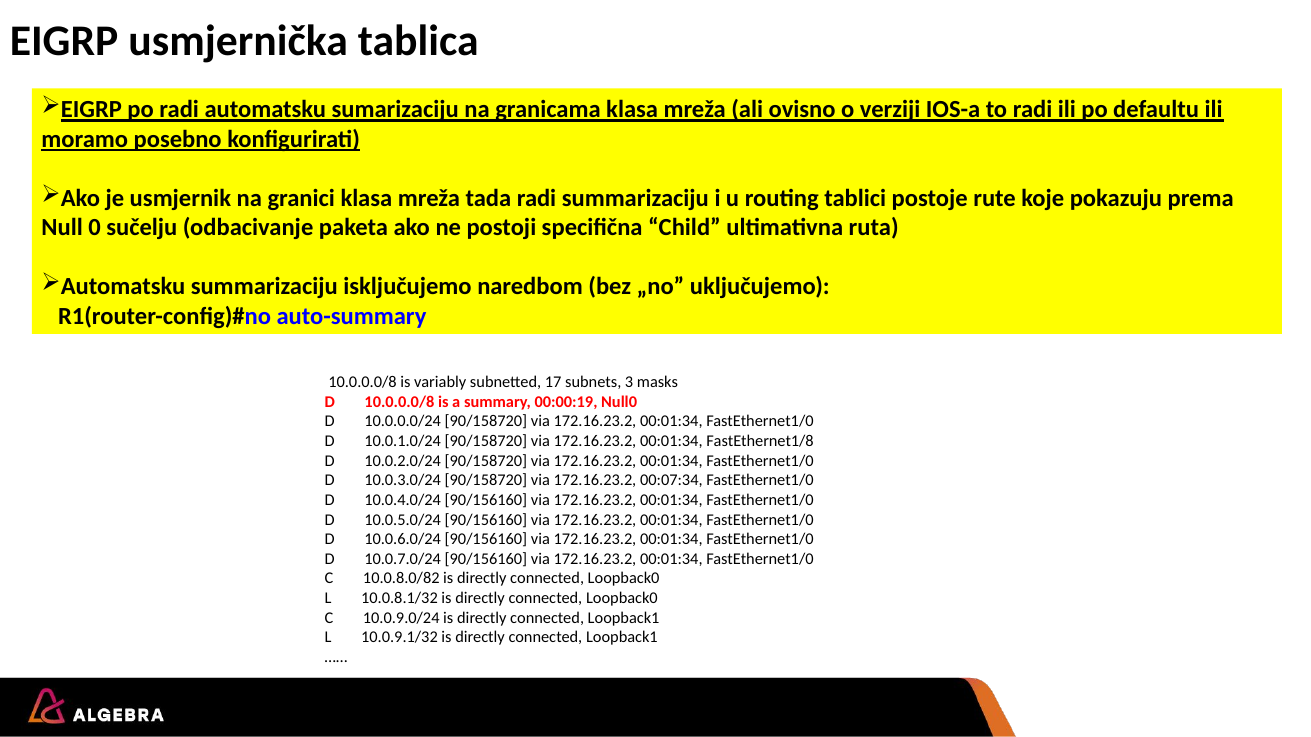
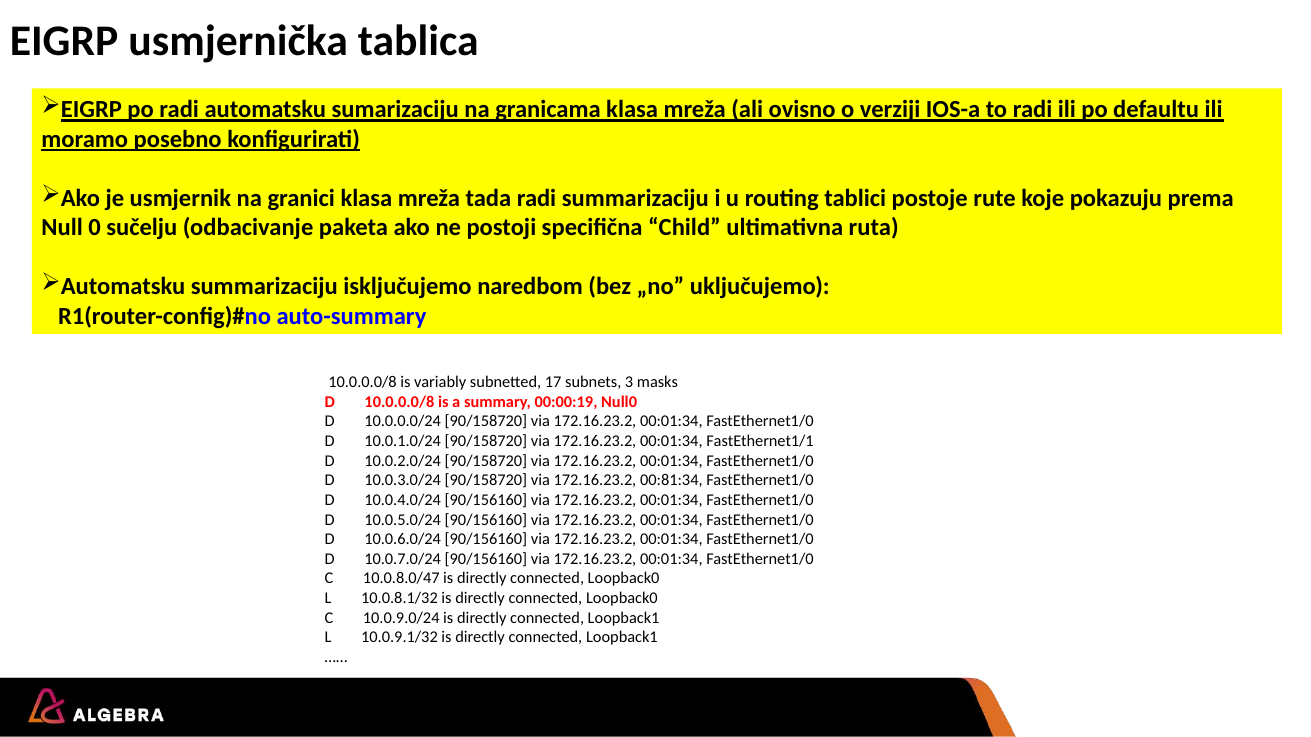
FastEthernet1/8: FastEthernet1/8 -> FastEthernet1/1
00:07:34: 00:07:34 -> 00:81:34
10.0.8.0/82: 10.0.8.0/82 -> 10.0.8.0/47
